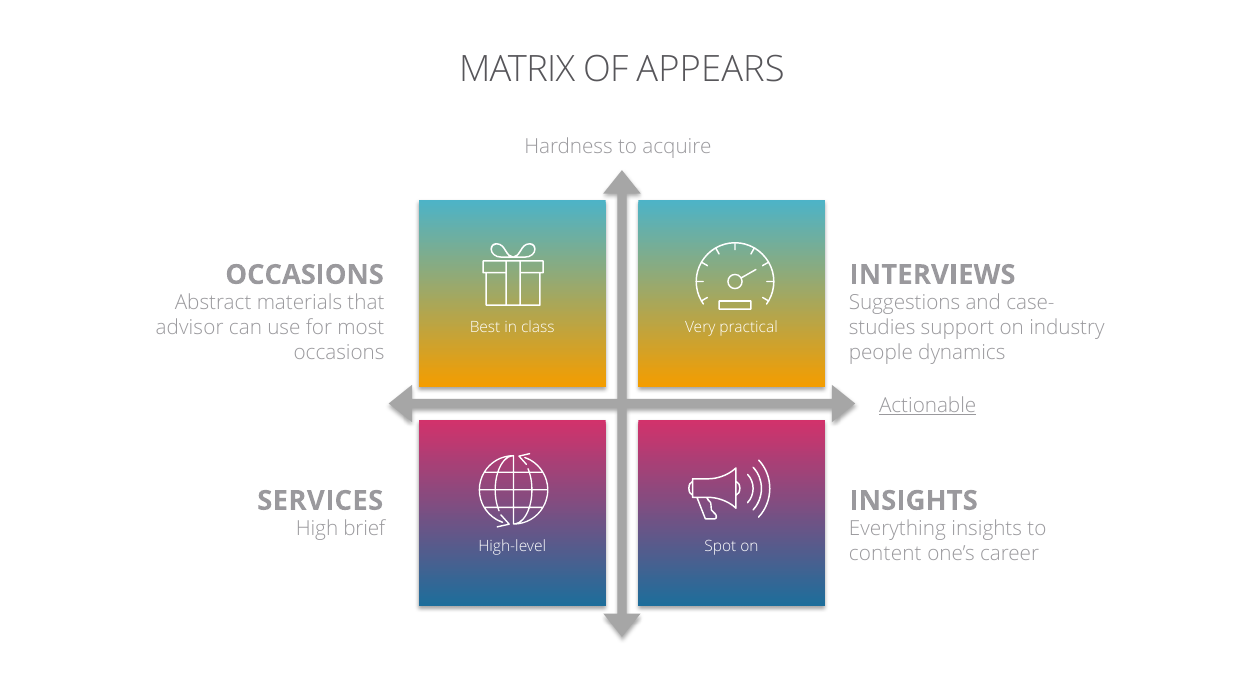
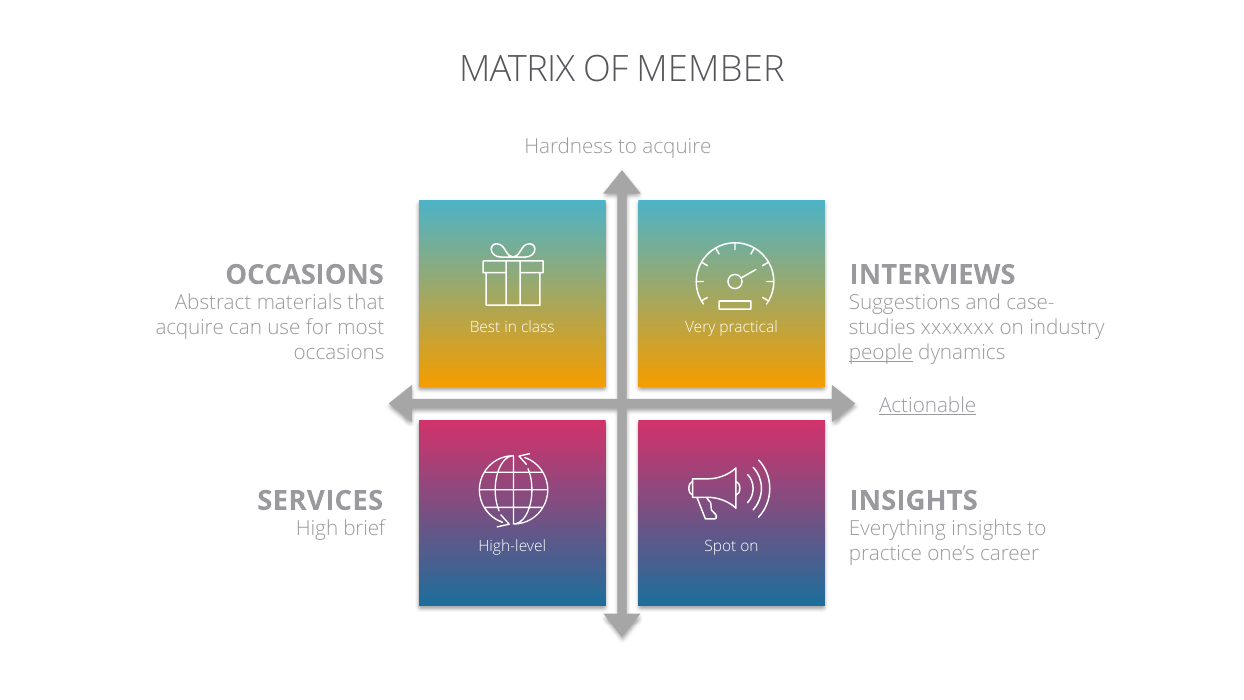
APPEARS: APPEARS -> MEMBER
advisor at (190, 328): advisor -> acquire
support: support -> xxxxxxx
people underline: none -> present
content: content -> practice
